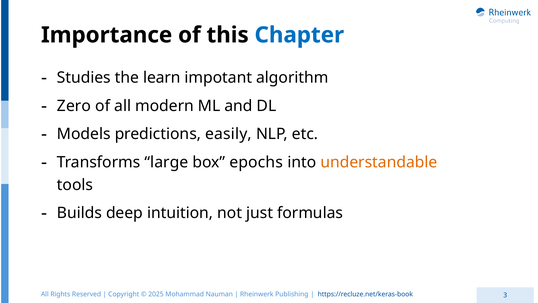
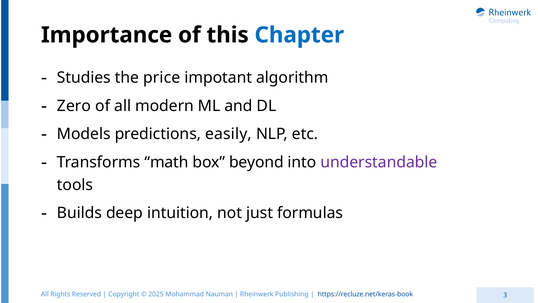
learn: learn -> price
large: large -> math
epochs: epochs -> beyond
understandable colour: orange -> purple
